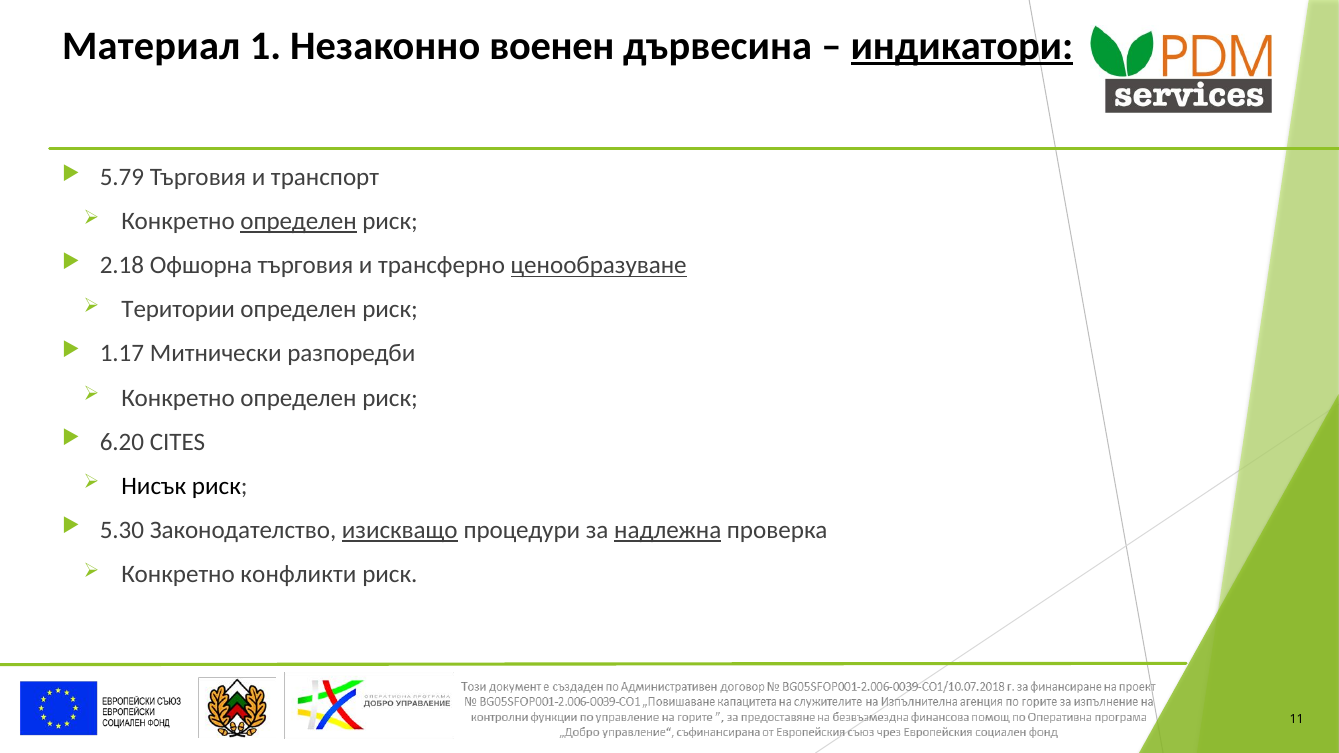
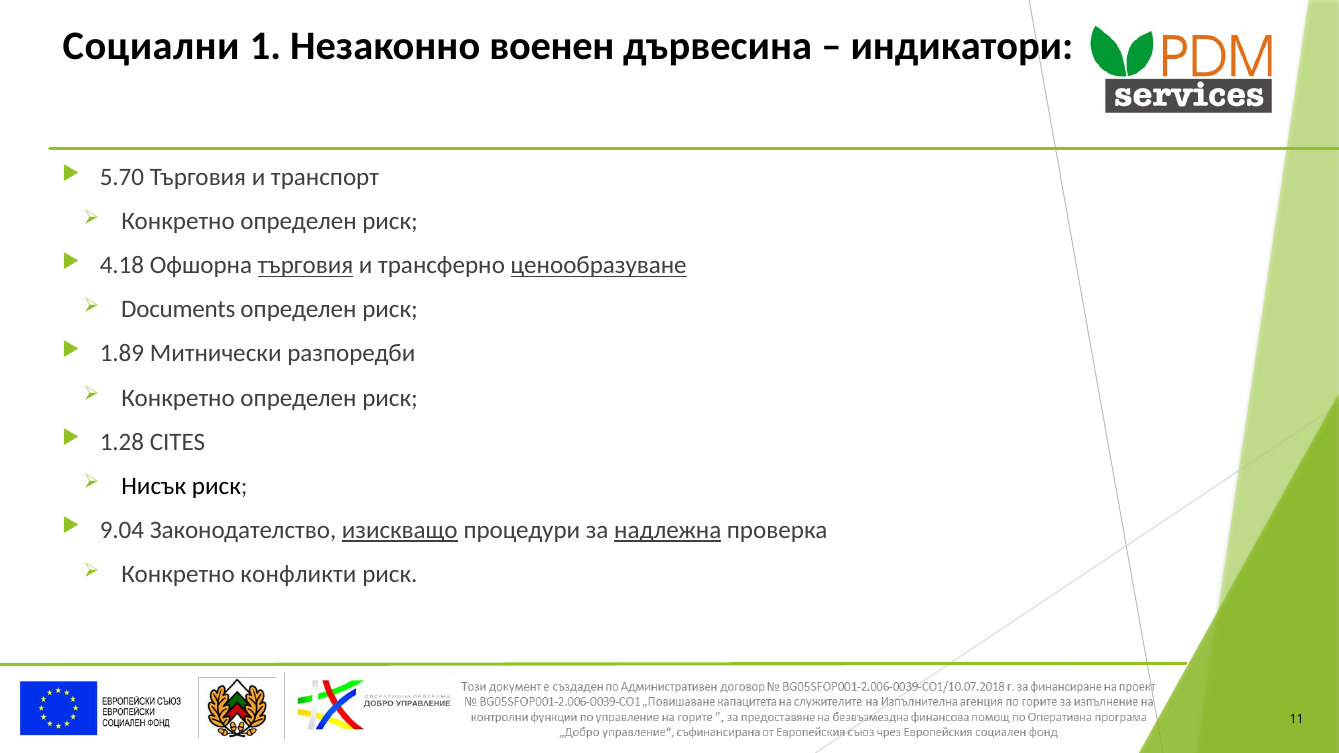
Материал: Материал -> Социални
индикатори underline: present -> none
5.79: 5.79 -> 5.70
определен at (299, 222) underline: present -> none
2.18: 2.18 -> 4.18
търговия at (305, 266) underline: none -> present
Територии: Територии -> Documents
1.17: 1.17 -> 1.89
6.20: 6.20 -> 1.28
5.30: 5.30 -> 9.04
